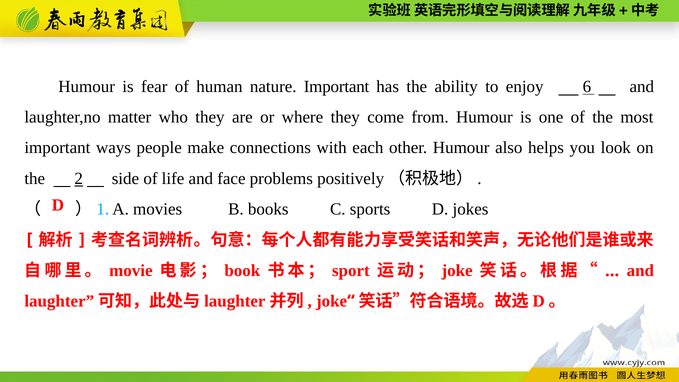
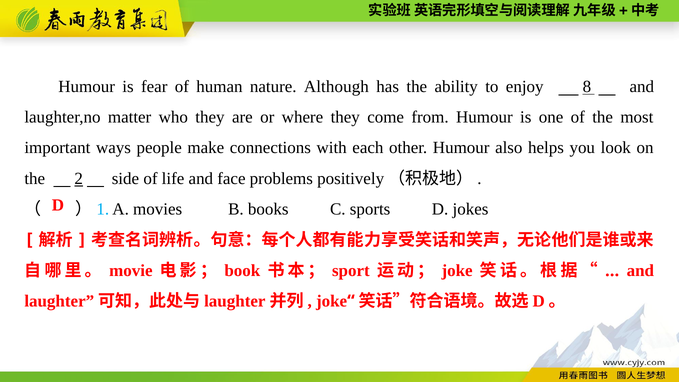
nature Important: Important -> Although
6: 6 -> 8
